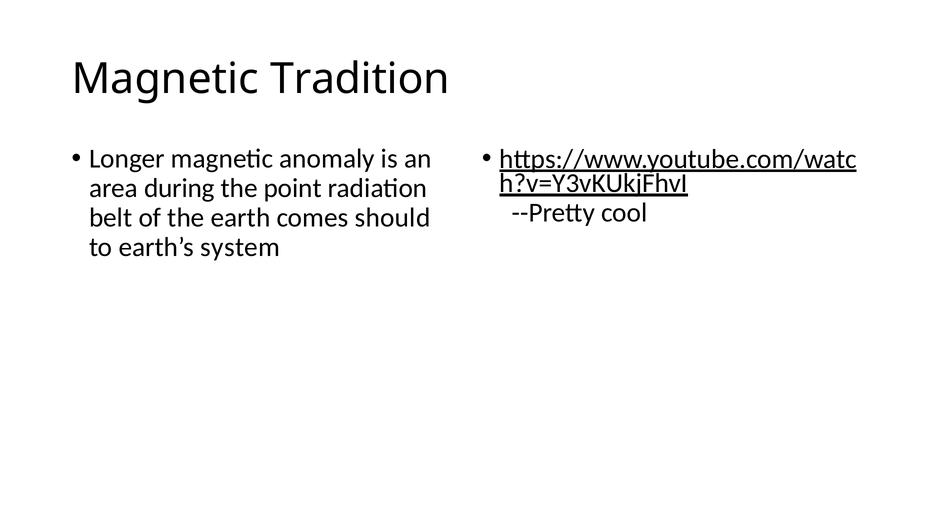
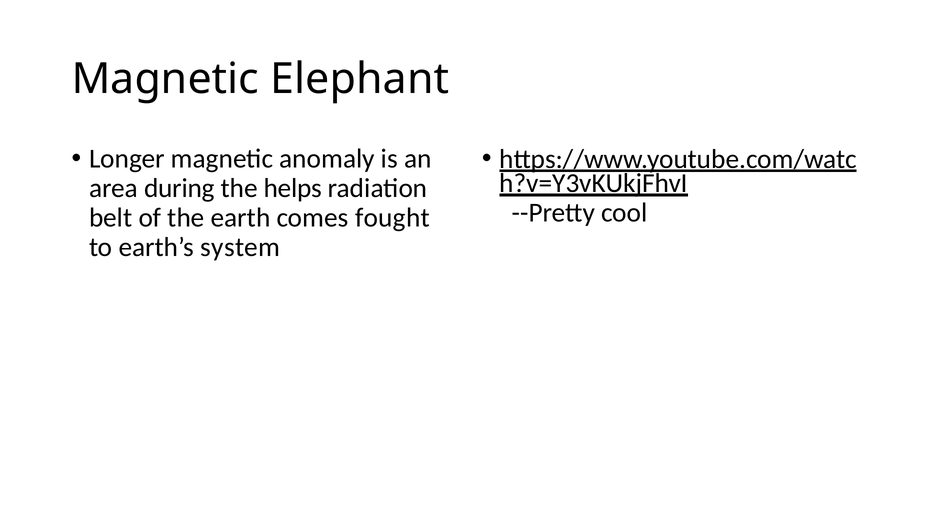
Tradition: Tradition -> Elephant
point: point -> helps
should: should -> fought
